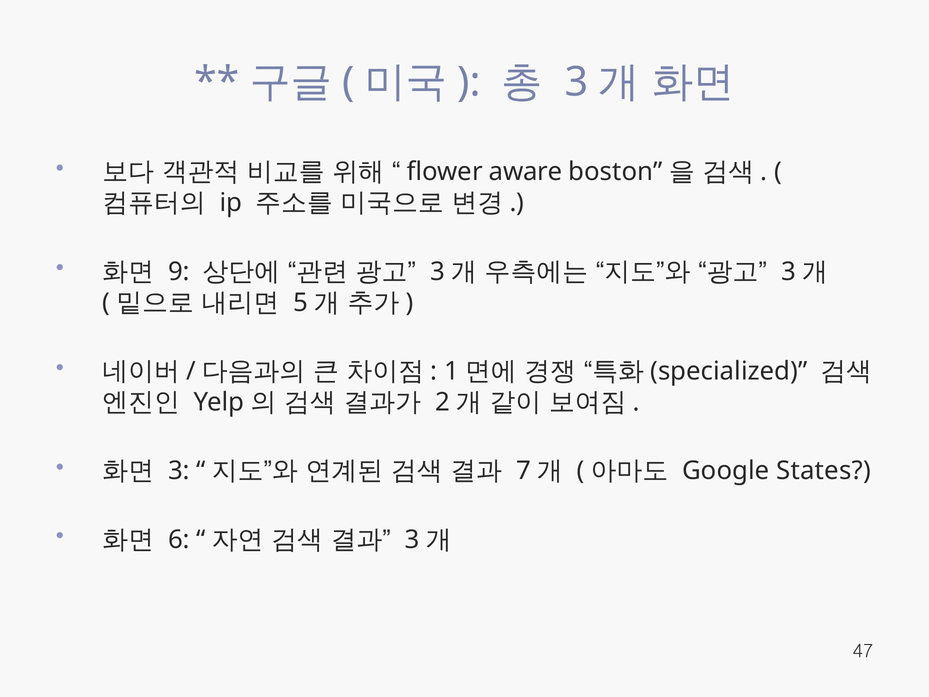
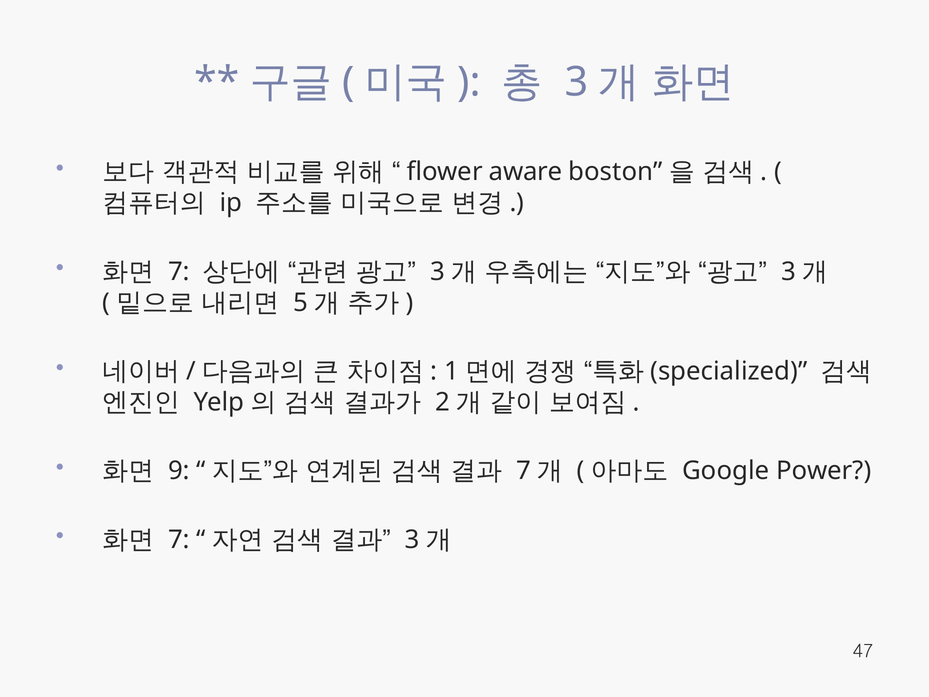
9 at (179, 271): 9 -> 7
3 at (179, 471): 3 -> 9
States: States -> Power
6 at (179, 539): 6 -> 7
